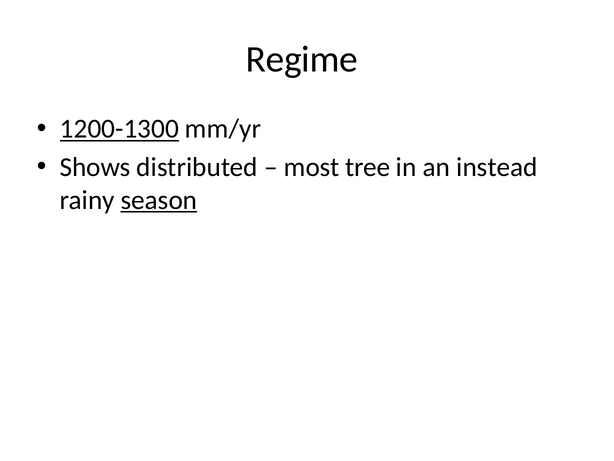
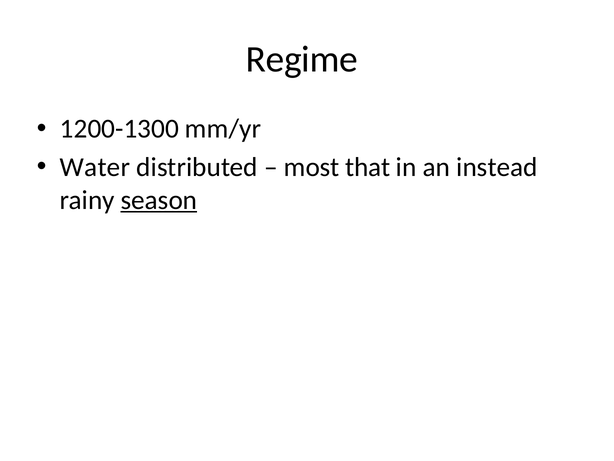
1200-1300 underline: present -> none
Shows: Shows -> Water
tree: tree -> that
